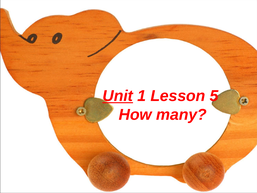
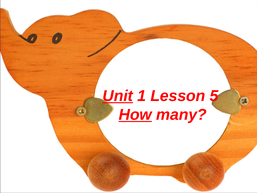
How underline: none -> present
